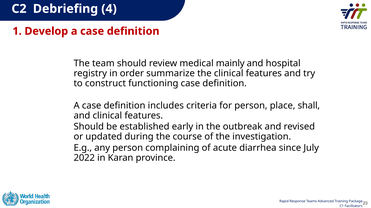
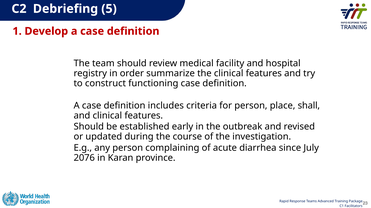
4: 4 -> 5
mainly: mainly -> facility
2022: 2022 -> 2076
